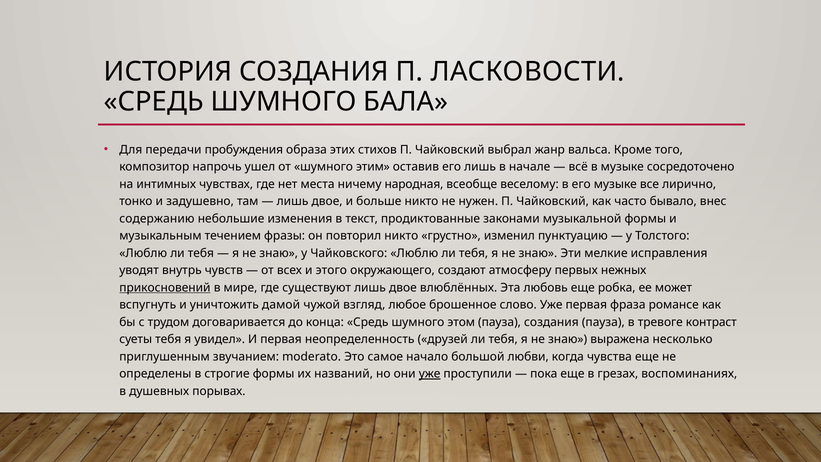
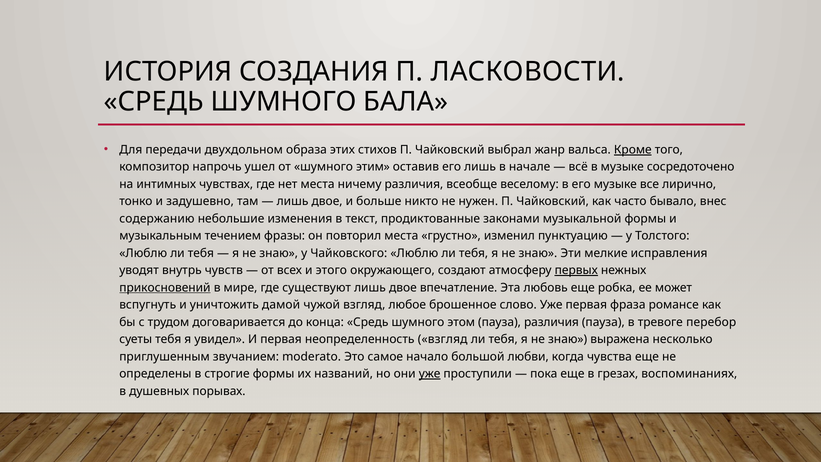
пробуждения: пробуждения -> двухдольном
Кроме underline: none -> present
ничему народная: народная -> различия
повторил никто: никто -> места
первых underline: none -> present
влюблённых: влюблённых -> впечатление
пауза создания: создания -> различия
контраст: контраст -> перебор
неопределенность друзей: друзей -> взгляд
